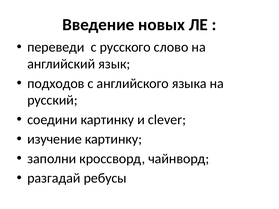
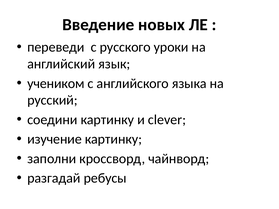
слово: слово -> уроки
подходов: подходов -> учеником
